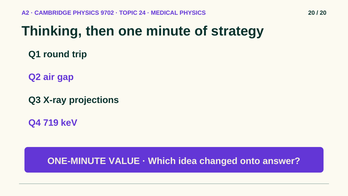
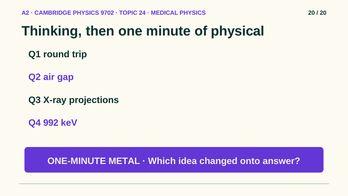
strategy: strategy -> physical
719: 719 -> 992
VALUE: VALUE -> METAL
